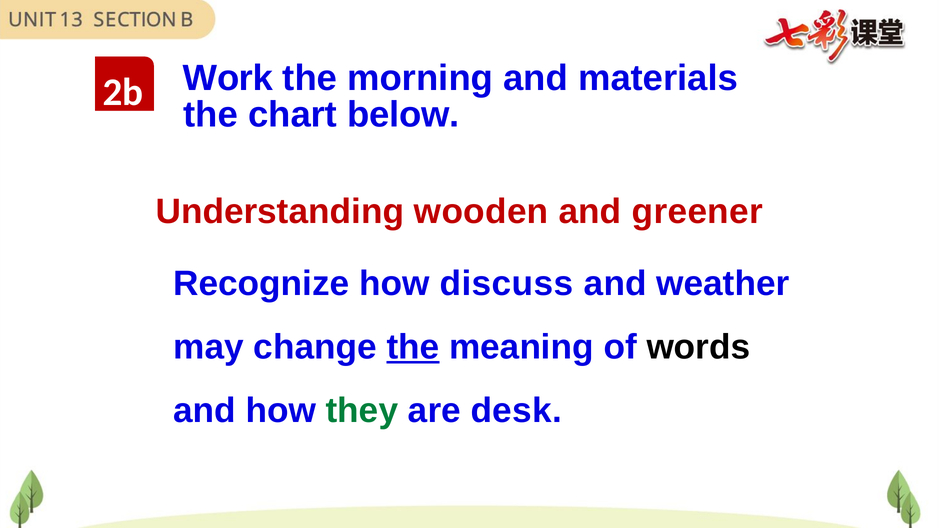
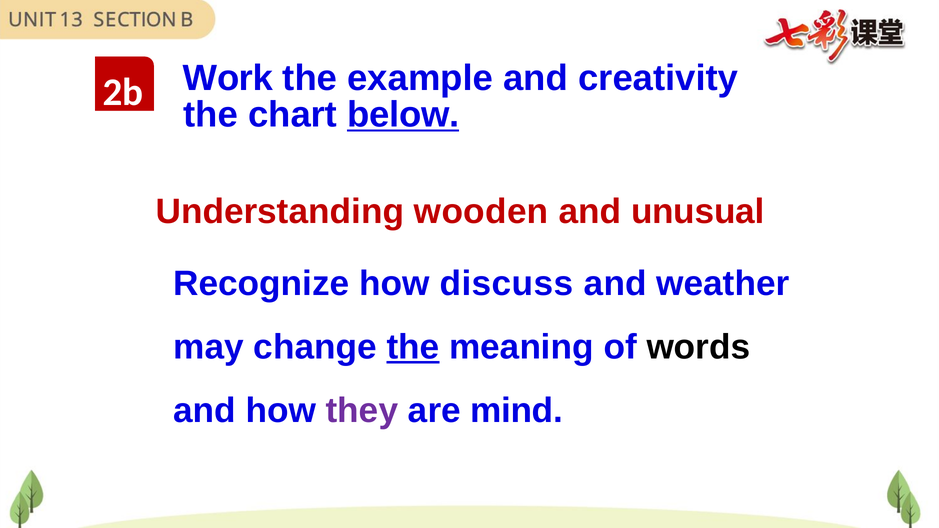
morning: morning -> example
materials: materials -> creativity
below underline: none -> present
greener: greener -> unusual
they colour: green -> purple
desk: desk -> mind
